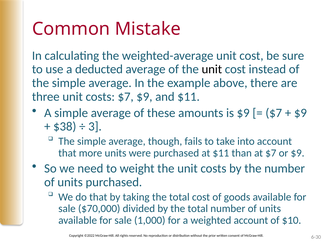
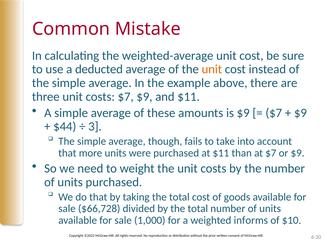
unit at (212, 69) colour: black -> orange
$38: $38 -> $44
$70,000: $70,000 -> $66,728
weighted account: account -> informs
